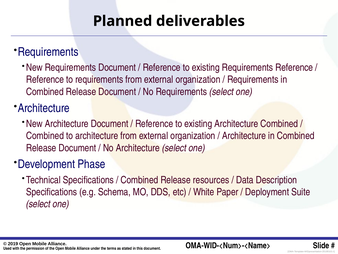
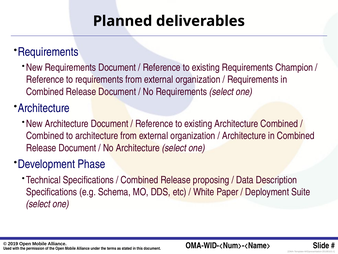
Requirements Reference: Reference -> Champion
resources: resources -> proposing
